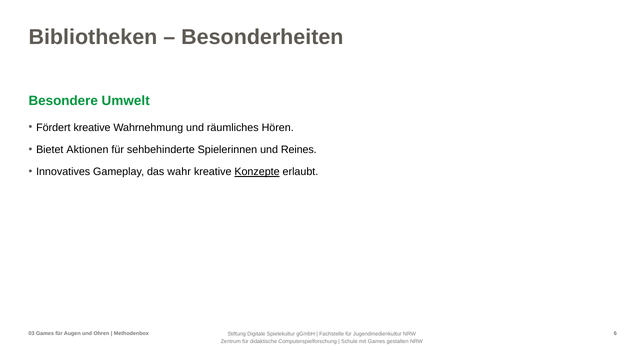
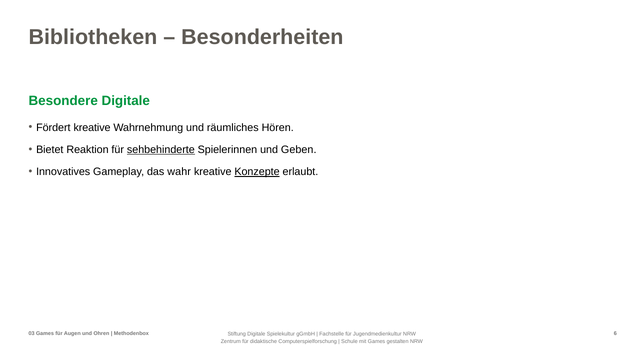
Besondere Umwelt: Umwelt -> Digitale
Aktionen: Aktionen -> Reaktion
sehbehinderte underline: none -> present
Reines: Reines -> Geben
